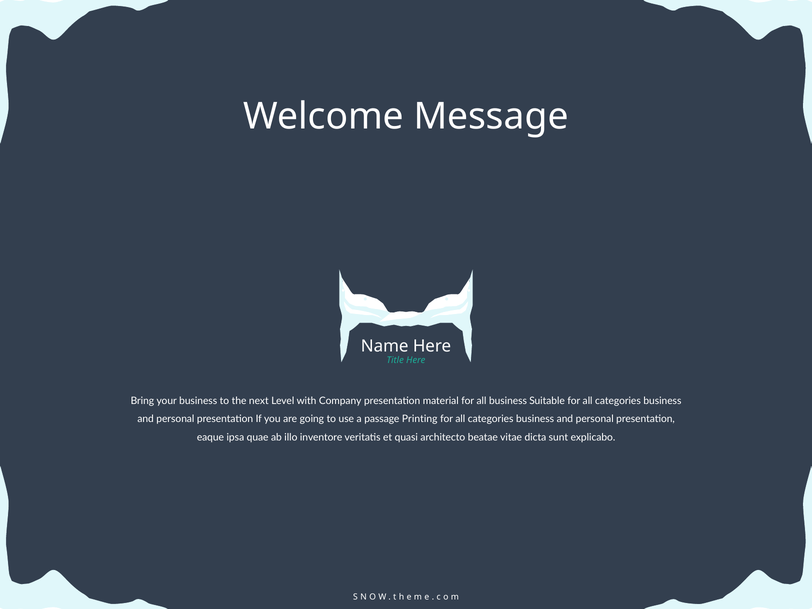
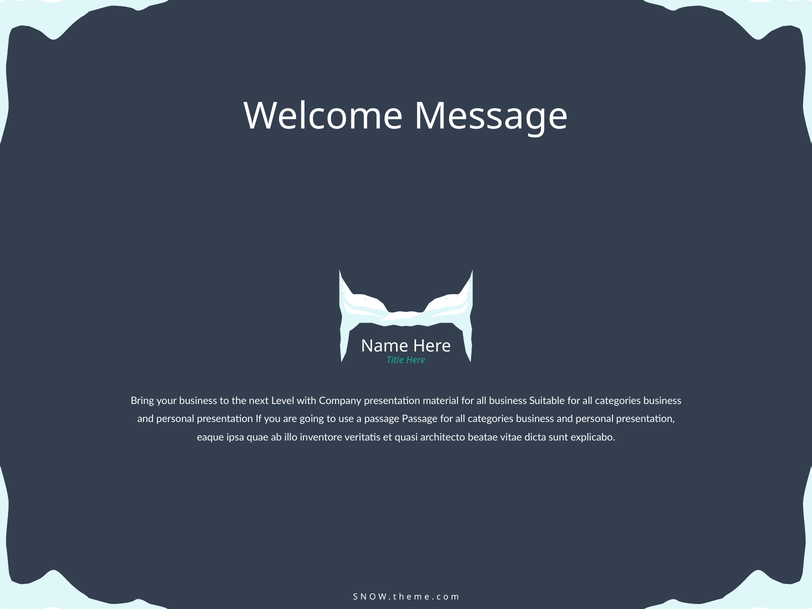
passage Printing: Printing -> Passage
